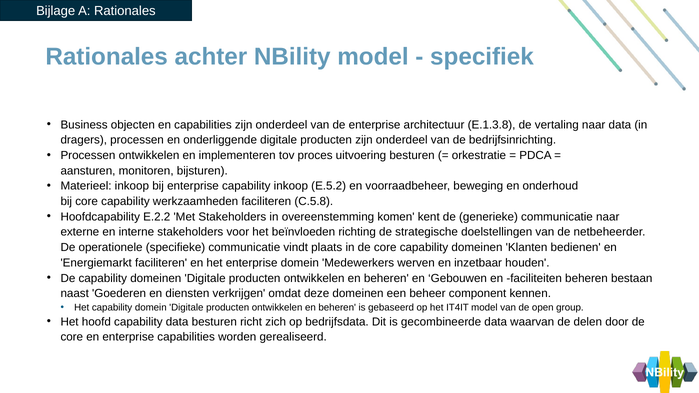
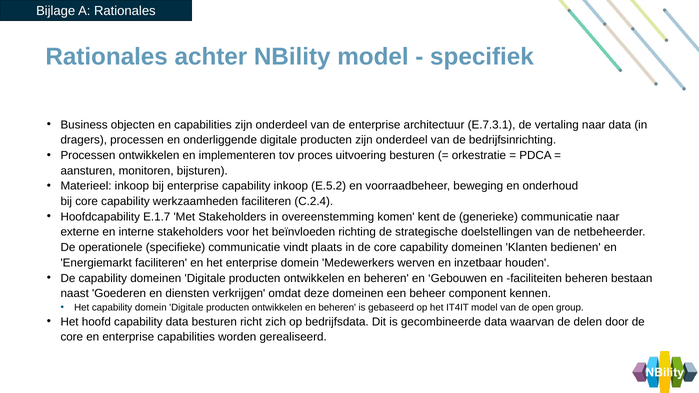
E.1.3.8: E.1.3.8 -> E.7.3.1
C.5.8: C.5.8 -> C.2.4
E.2.2: E.2.2 -> E.1.7
